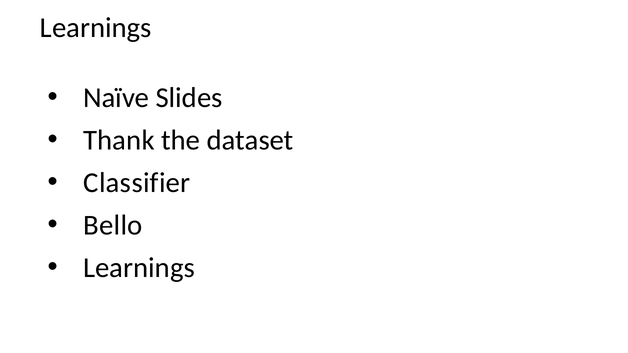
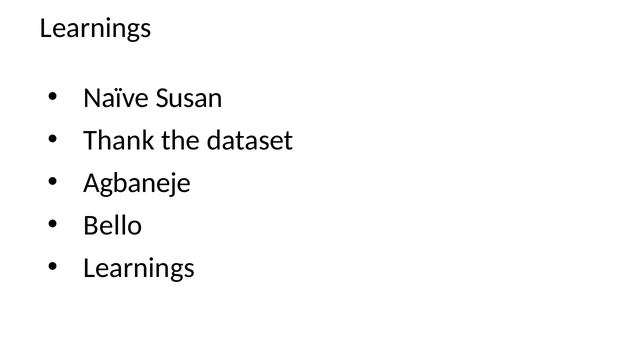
Slides: Slides -> Susan
Classifier: Classifier -> Agbaneje
